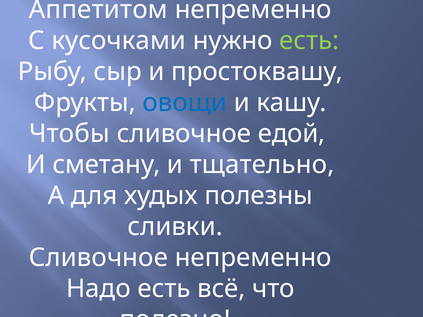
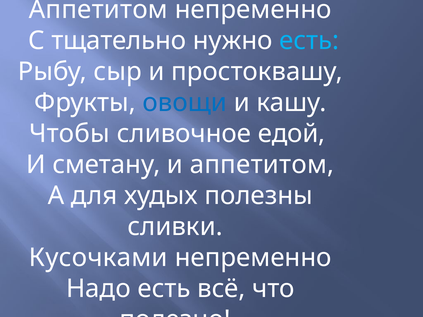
кусочками: кусочками -> тщательно
есть at (309, 41) colour: light green -> light blue
и тщательно: тщательно -> аппетитом
Сливочное at (98, 258): Сливочное -> Кусочками
